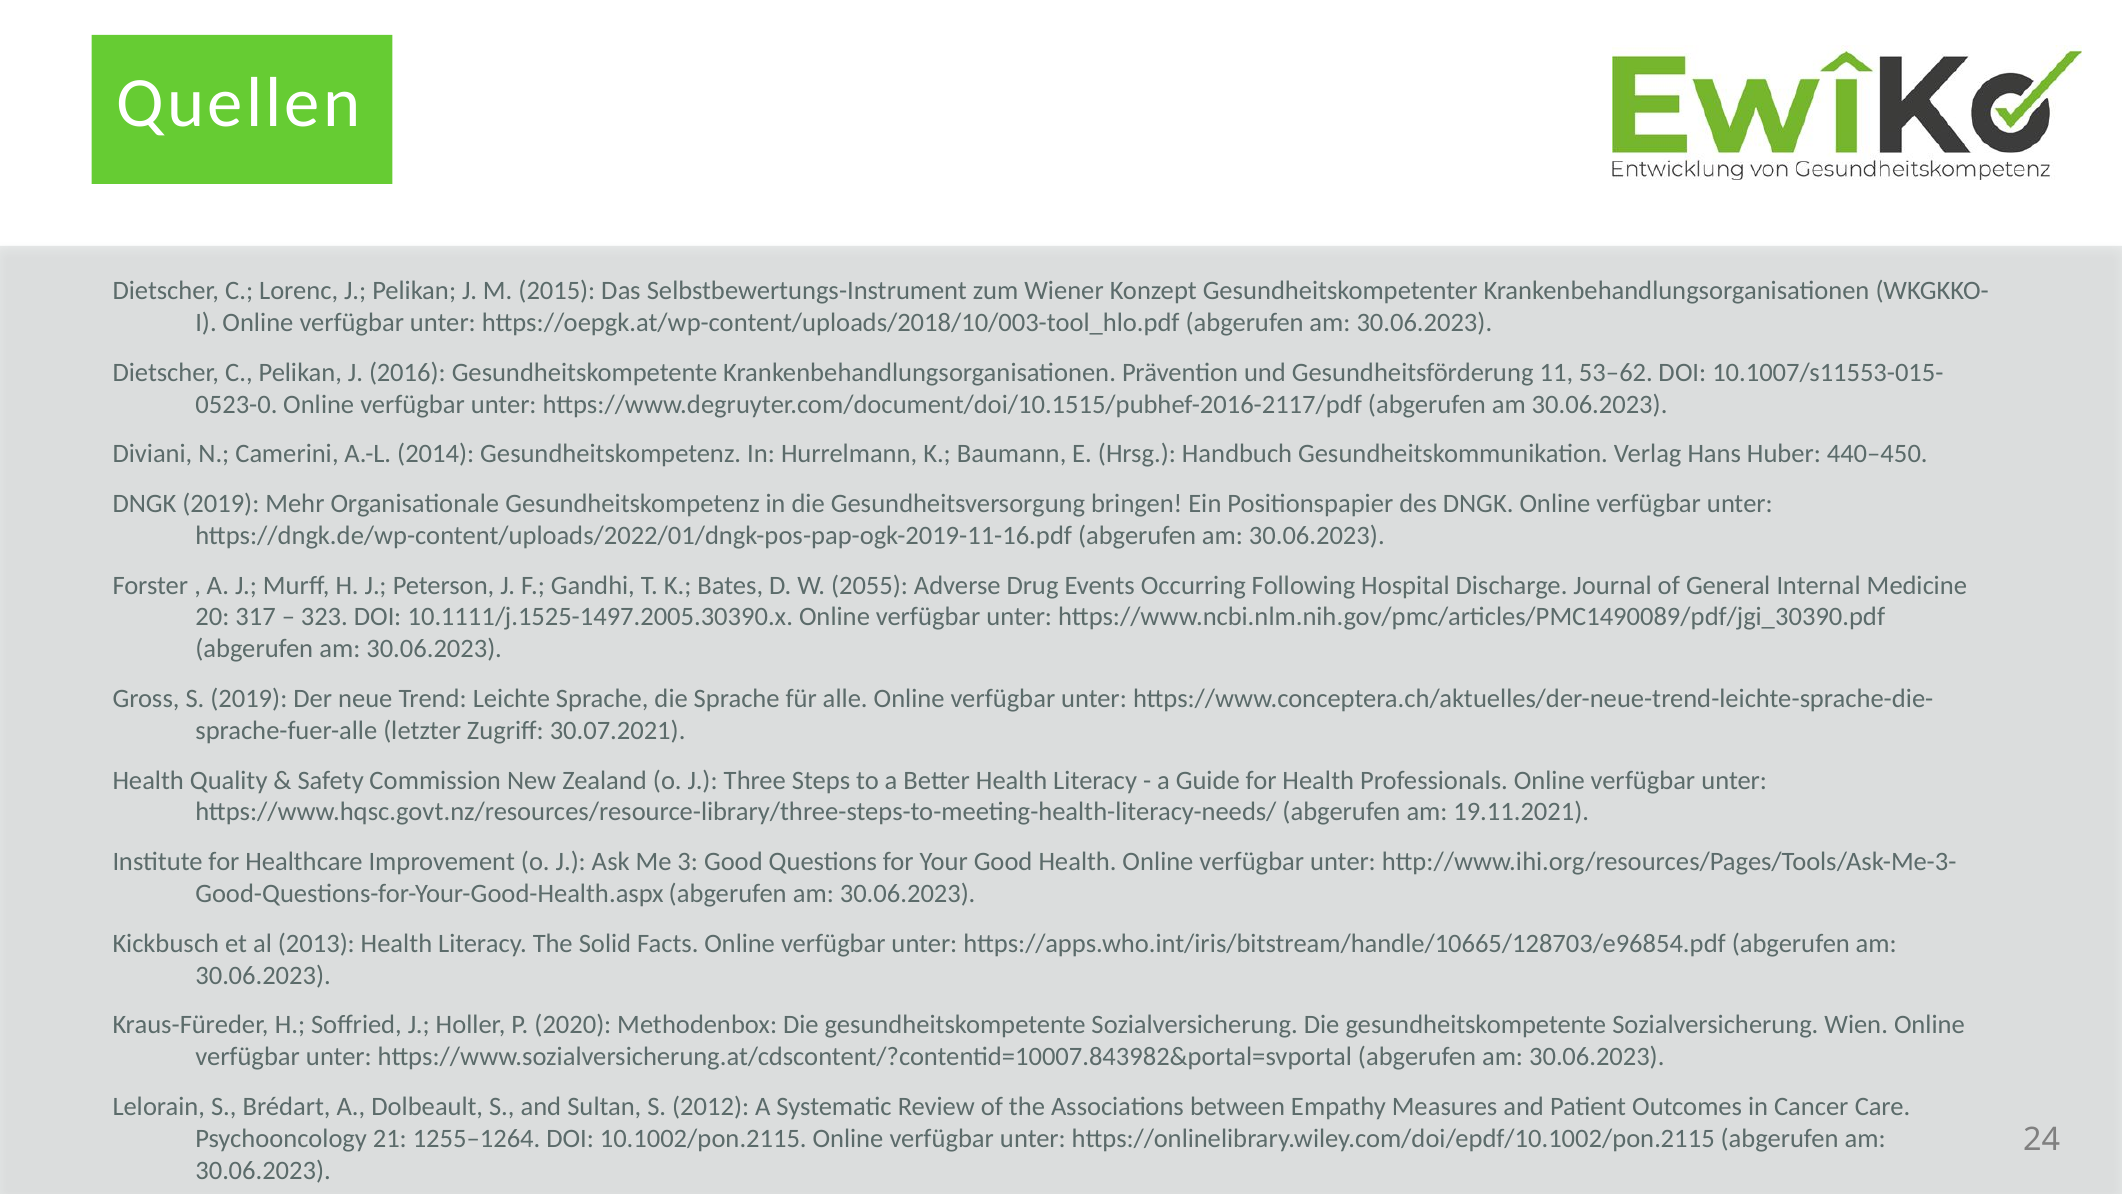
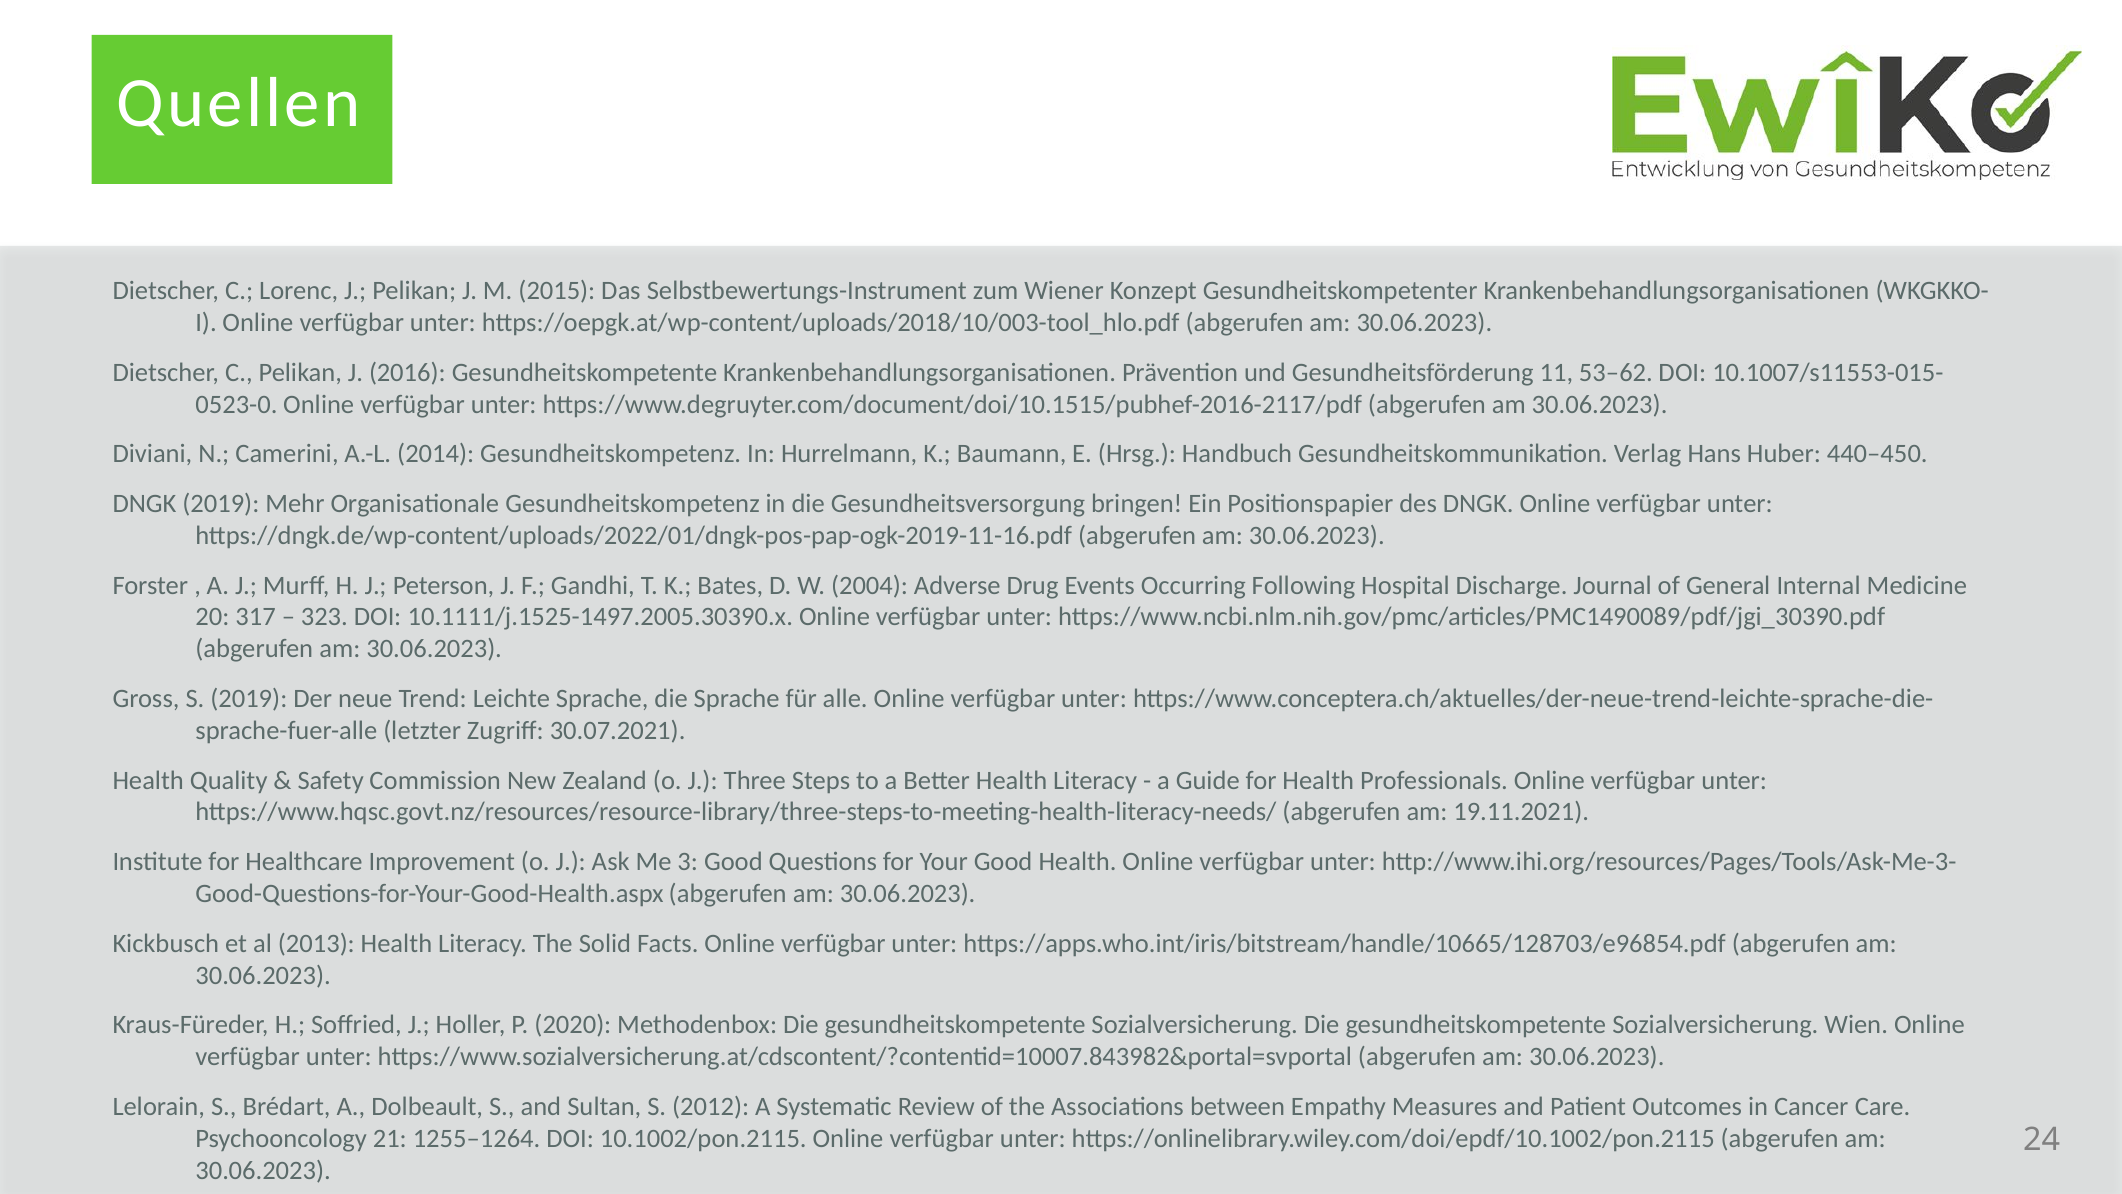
2055: 2055 -> 2004
